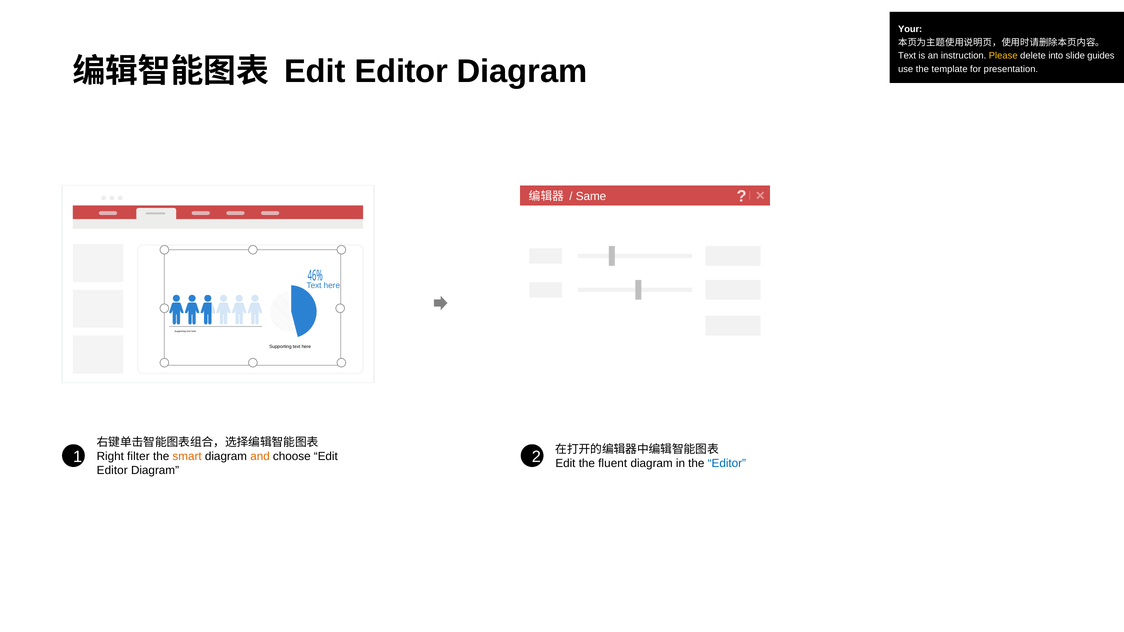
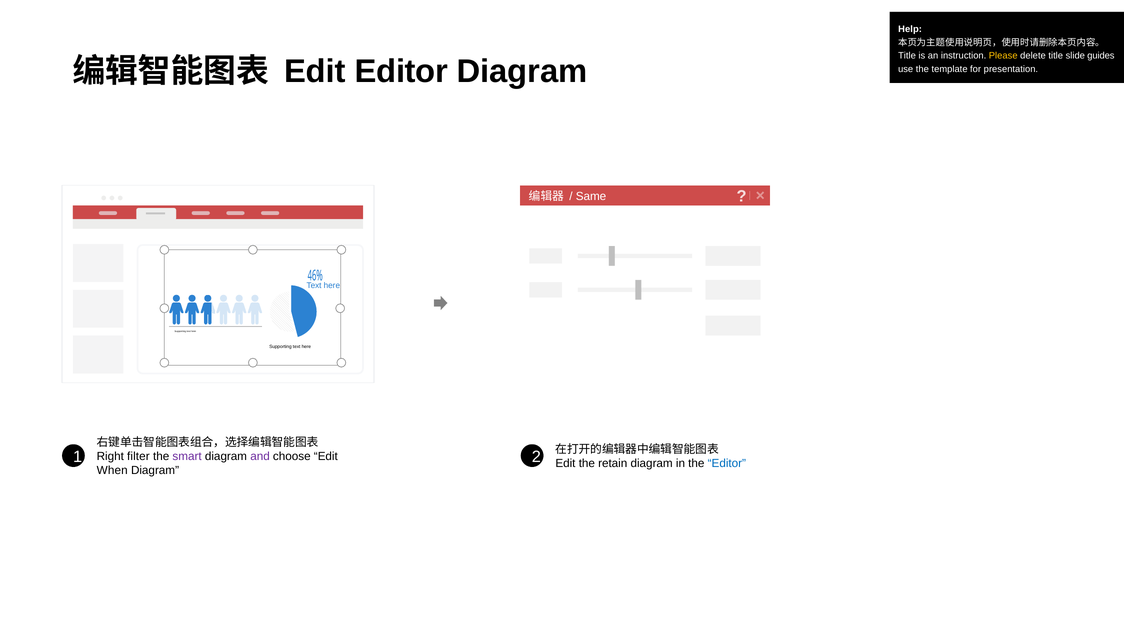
Your: Your -> Help
Text at (907, 56): Text -> Title
delete into: into -> title
smart colour: orange -> purple
and colour: orange -> purple
fluent: fluent -> retain
Editor at (112, 471): Editor -> When
